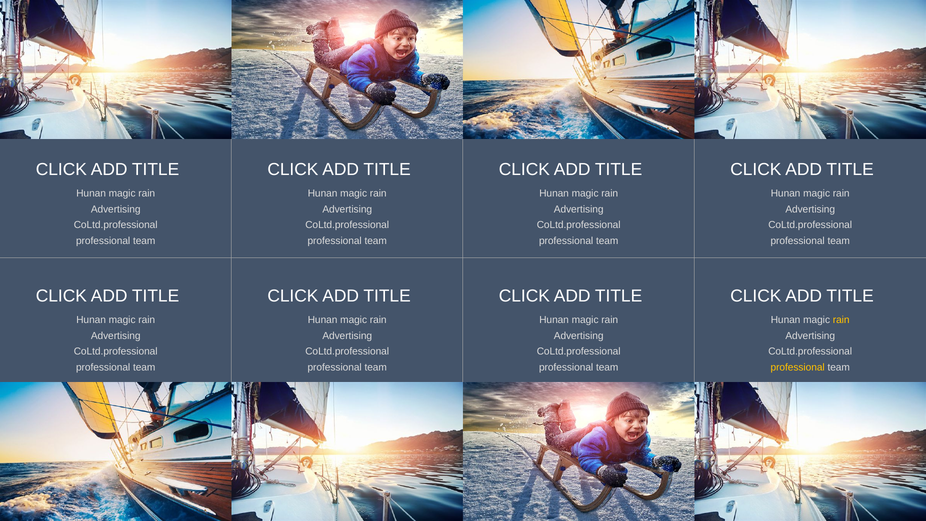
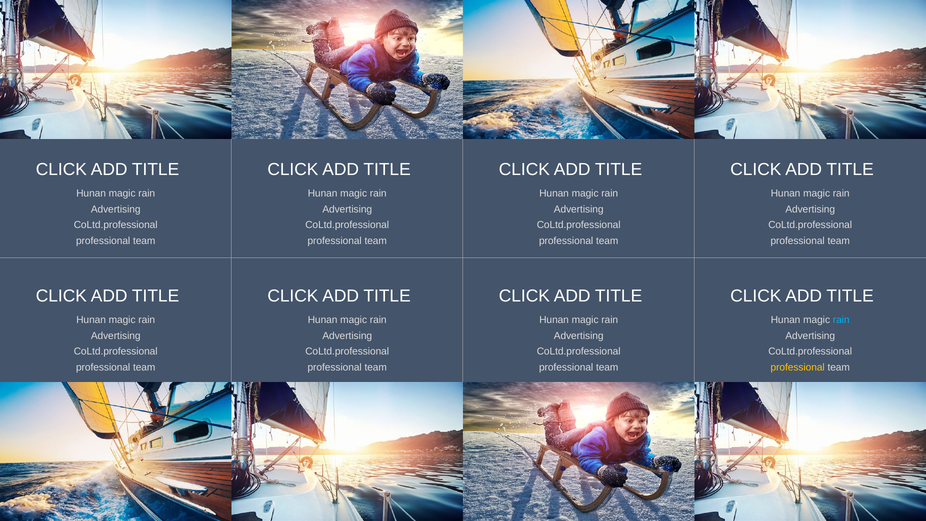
rain at (841, 320) colour: yellow -> light blue
